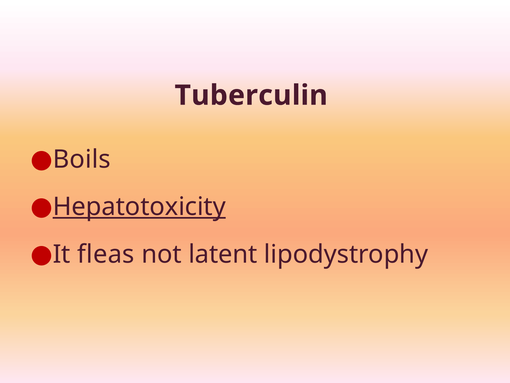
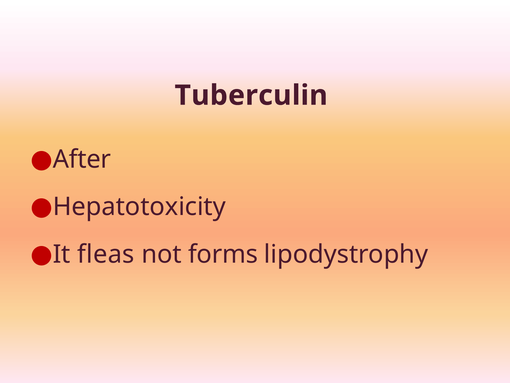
Boils: Boils -> After
Hepatotoxicity underline: present -> none
latent: latent -> forms
